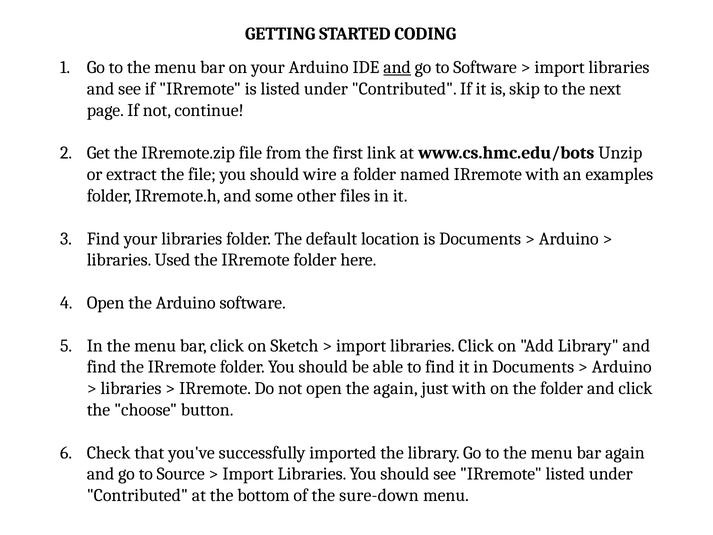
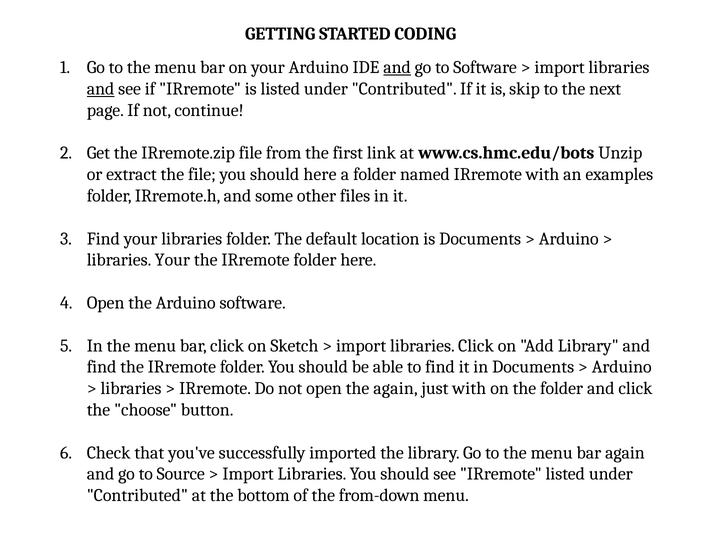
and at (101, 89) underline: none -> present
should wire: wire -> here
libraries Used: Used -> Your
sure-down: sure-down -> from-down
